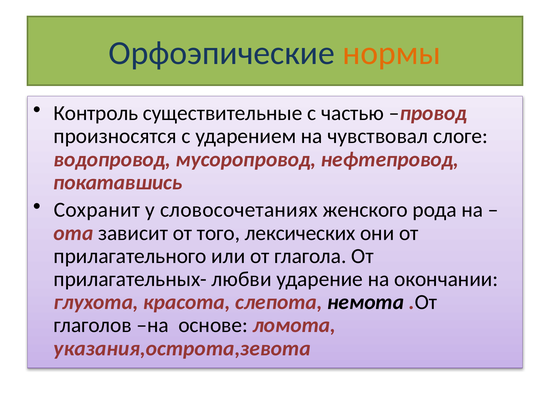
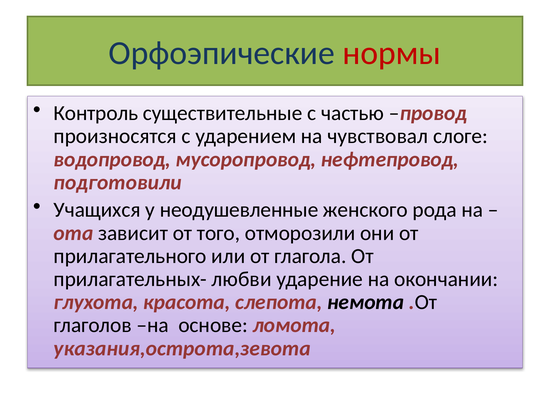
нормы colour: orange -> red
покатавшись: покатавшись -> подготовили
Сохранит: Сохранит -> Учащихся
словосочетаниях: словосочетаниях -> неодушевленные
лексических: лексических -> отморозили
